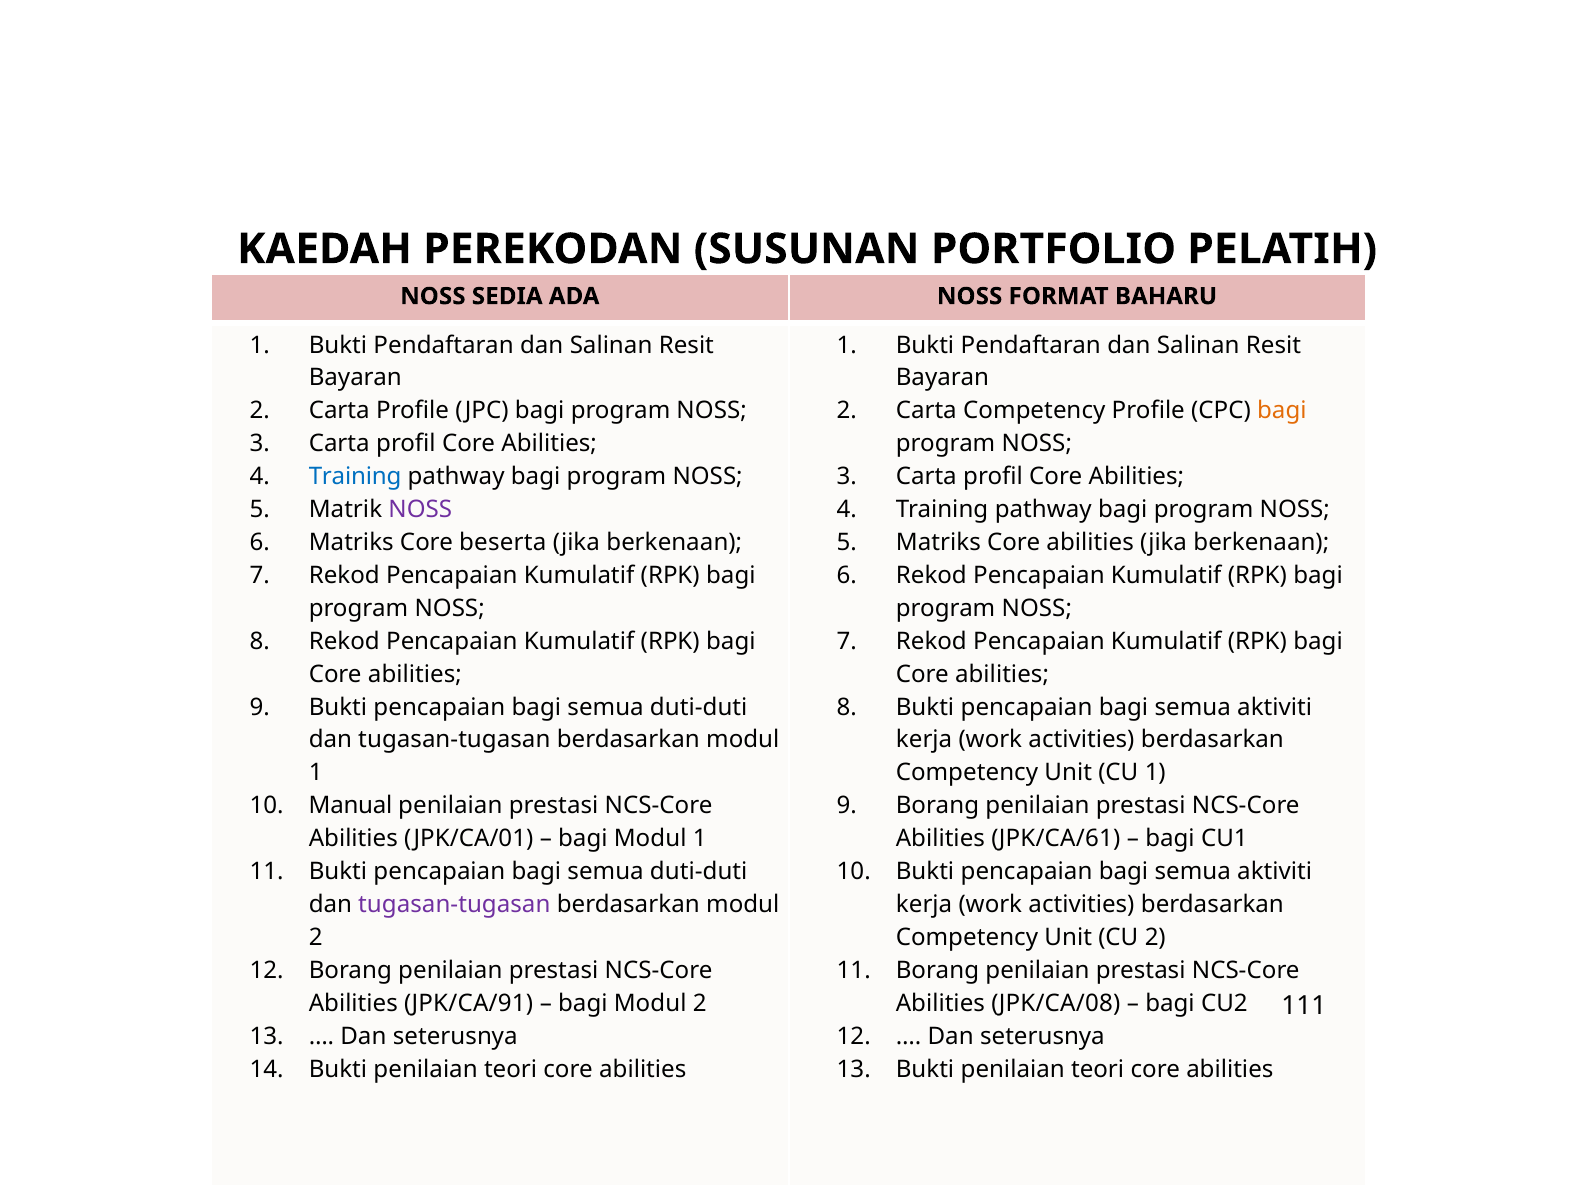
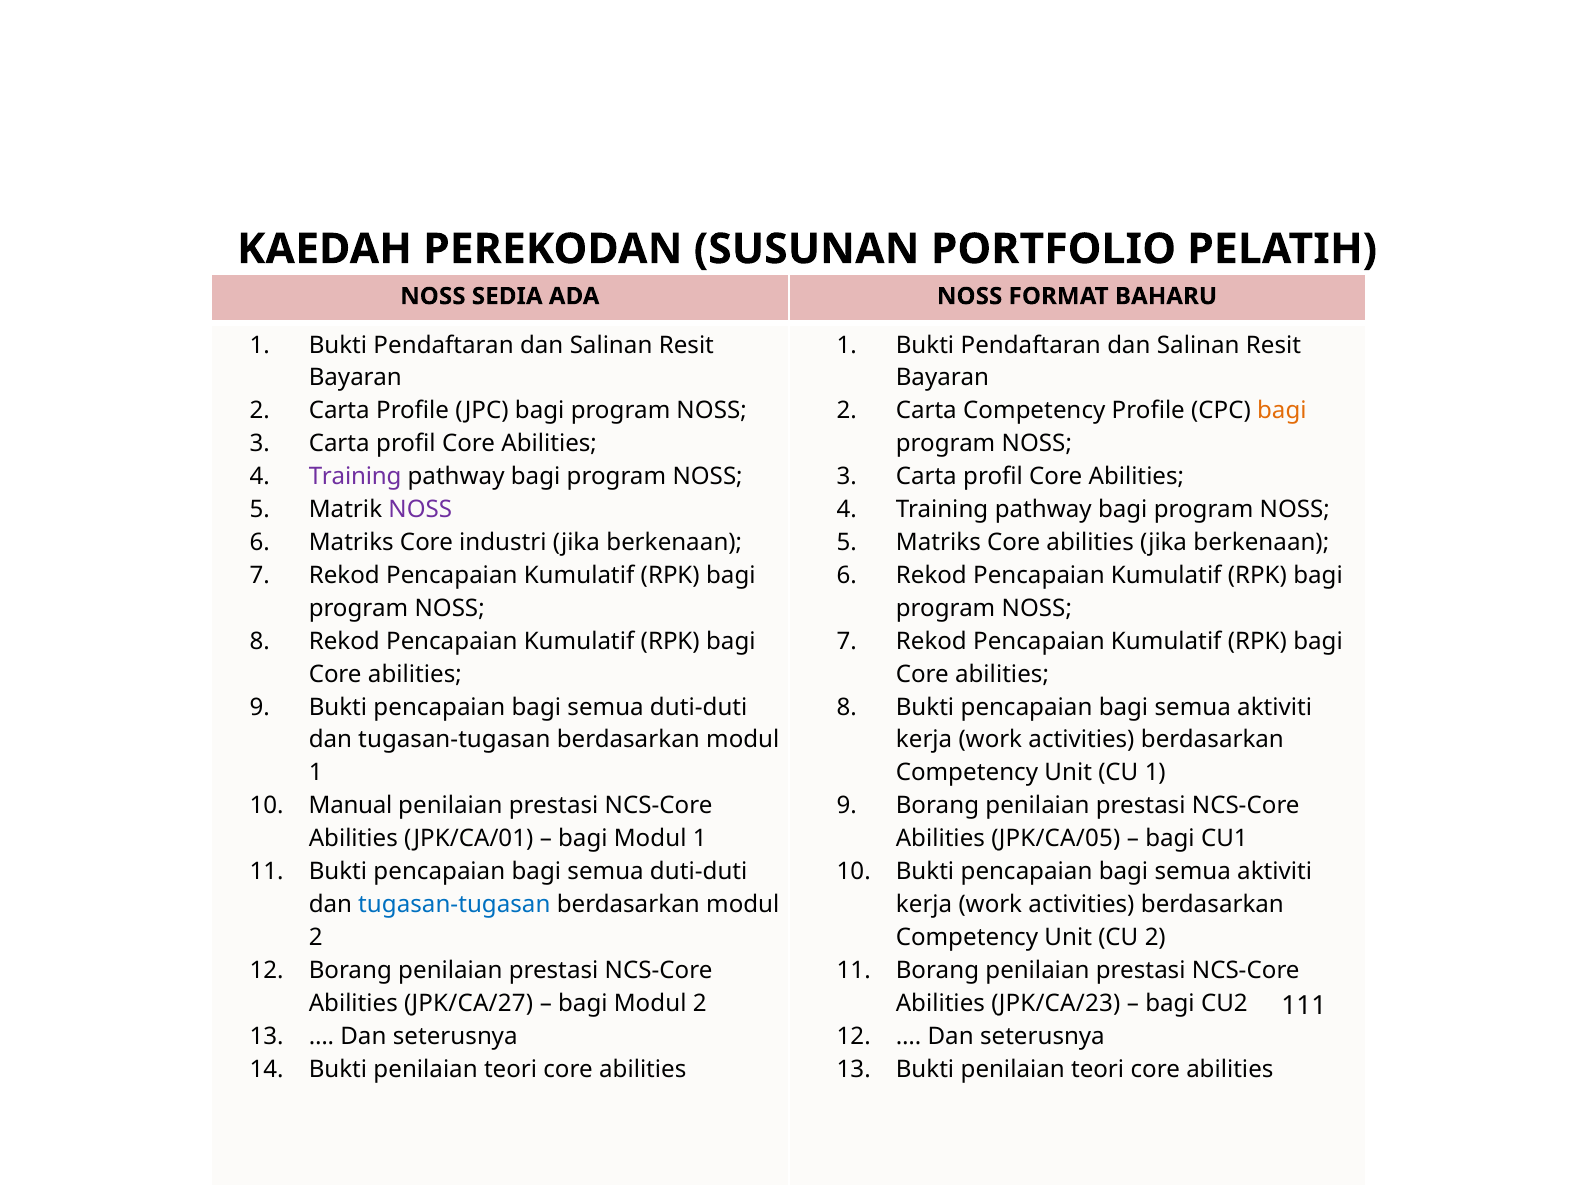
Training at (355, 476) colour: blue -> purple
beserta: beserta -> industri
JPK/CA/61: JPK/CA/61 -> JPK/CA/05
tugasan-tugasan at (454, 904) colour: purple -> blue
JPK/CA/91: JPK/CA/91 -> JPK/CA/27
JPK/CA/08: JPK/CA/08 -> JPK/CA/23
